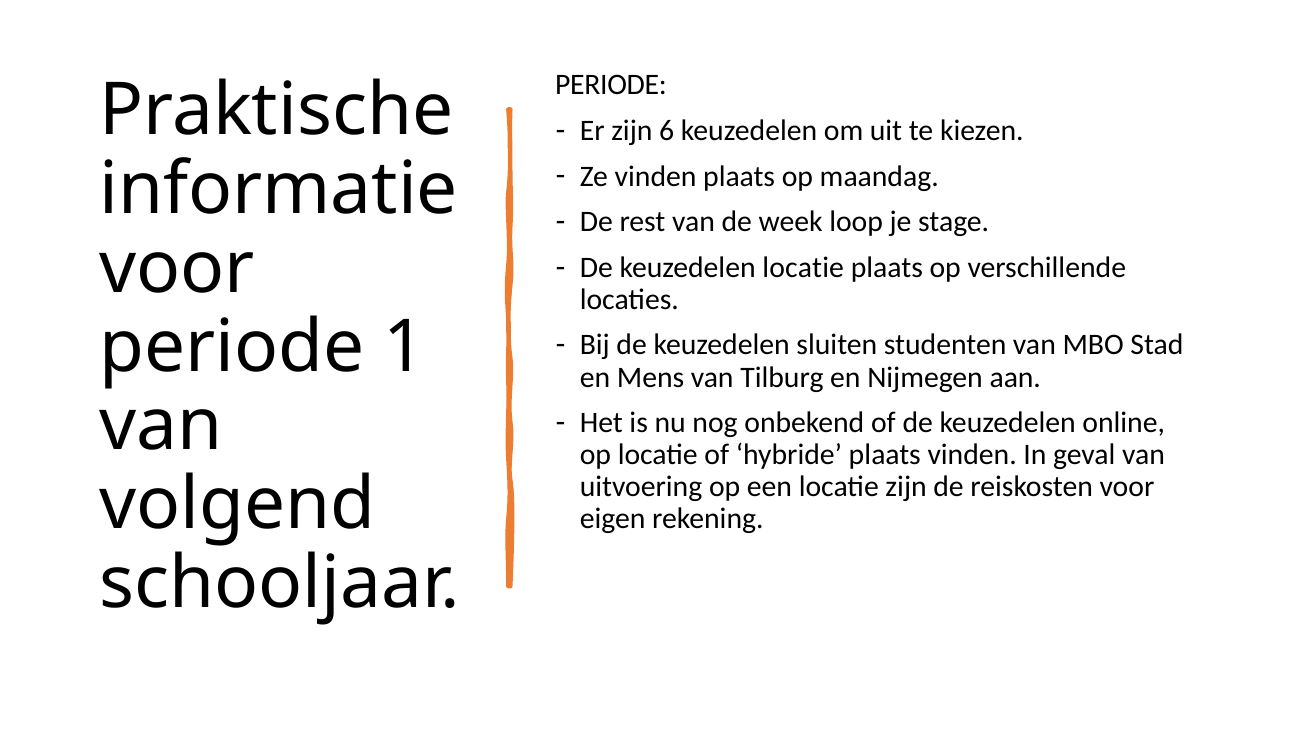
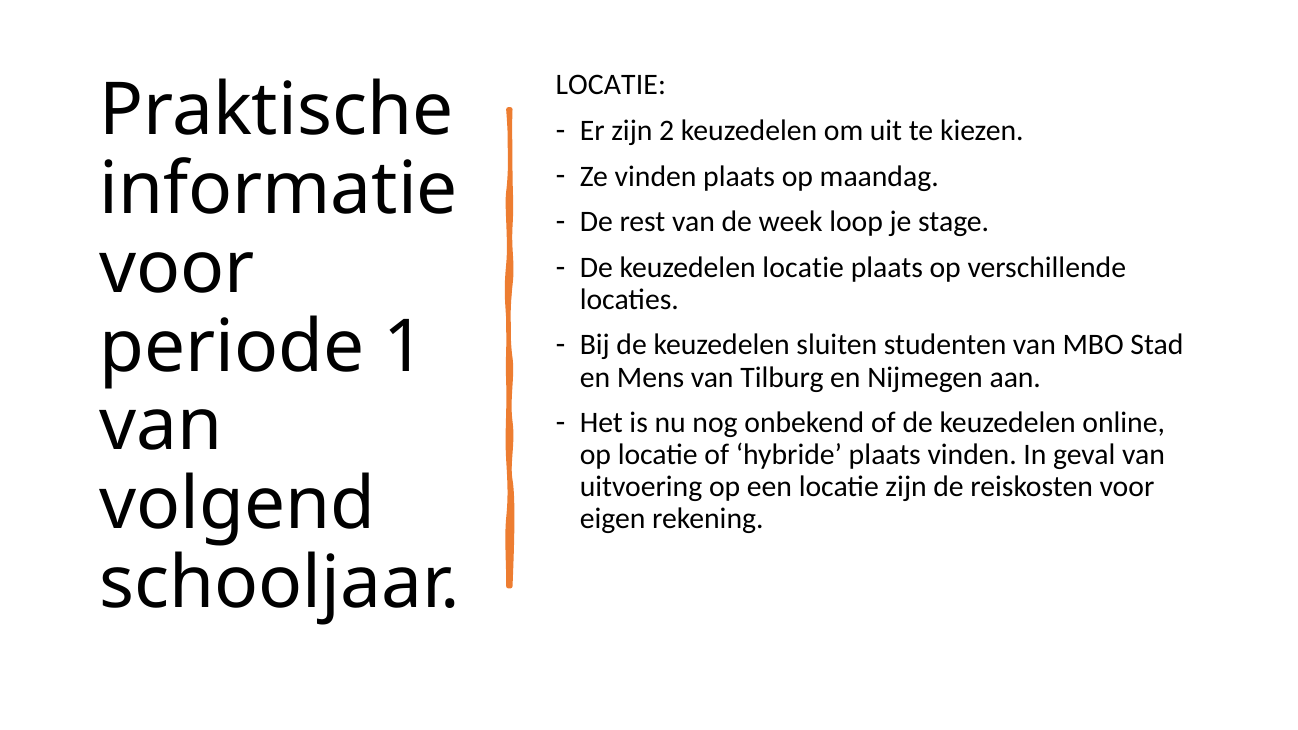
PERIODE at (611, 85): PERIODE -> LOCATIE
6: 6 -> 2
